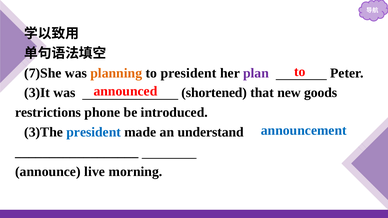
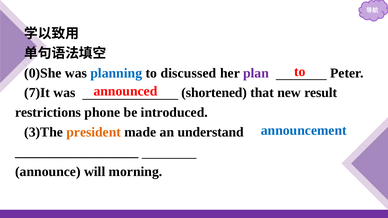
7)She: 7)She -> 0)She
planning colour: orange -> blue
to president: president -> discussed
3)It: 3)It -> 7)It
goods: goods -> result
president at (94, 132) colour: blue -> orange
live: live -> will
